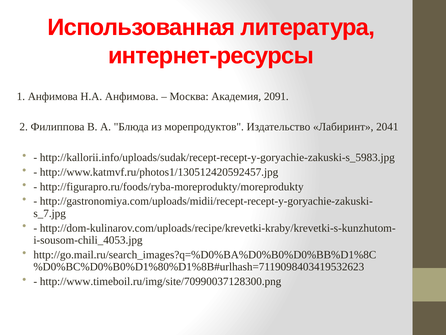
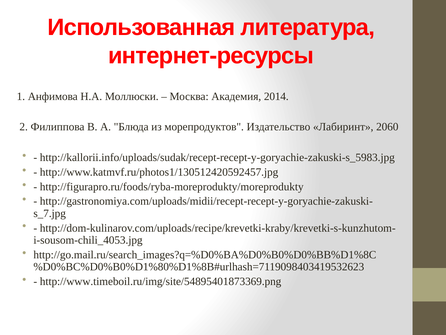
Н.А Анфимова: Анфимова -> Моллюски
2091: 2091 -> 2014
2041: 2041 -> 2060
http://www.timeboil.ru/img/site/70990037128300.png: http://www.timeboil.ru/img/site/70990037128300.png -> http://www.timeboil.ru/img/site/54895401873369.png
